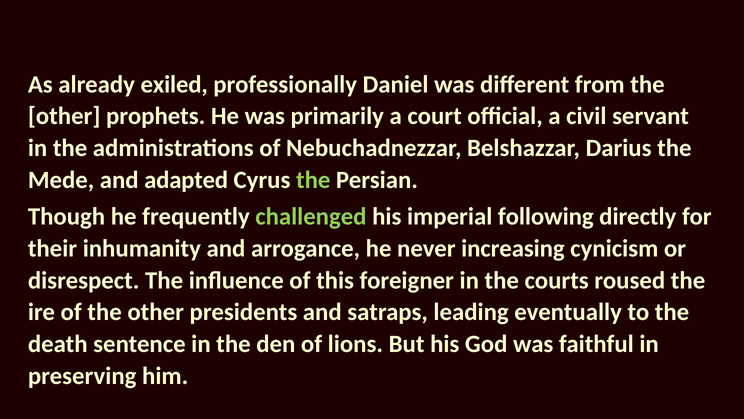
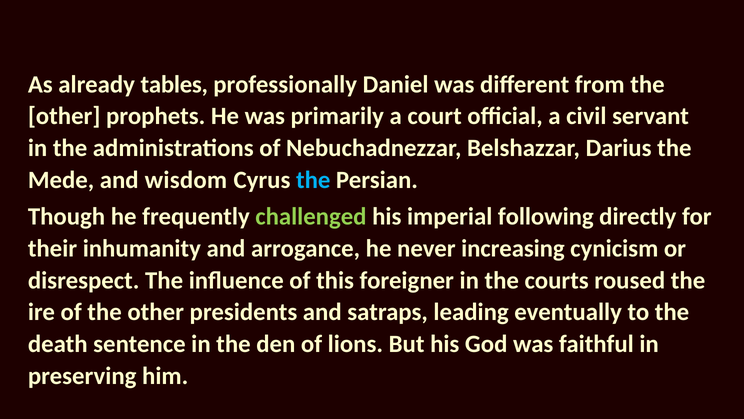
exiled: exiled -> tables
adapted: adapted -> wisdom
the at (313, 180) colour: light green -> light blue
